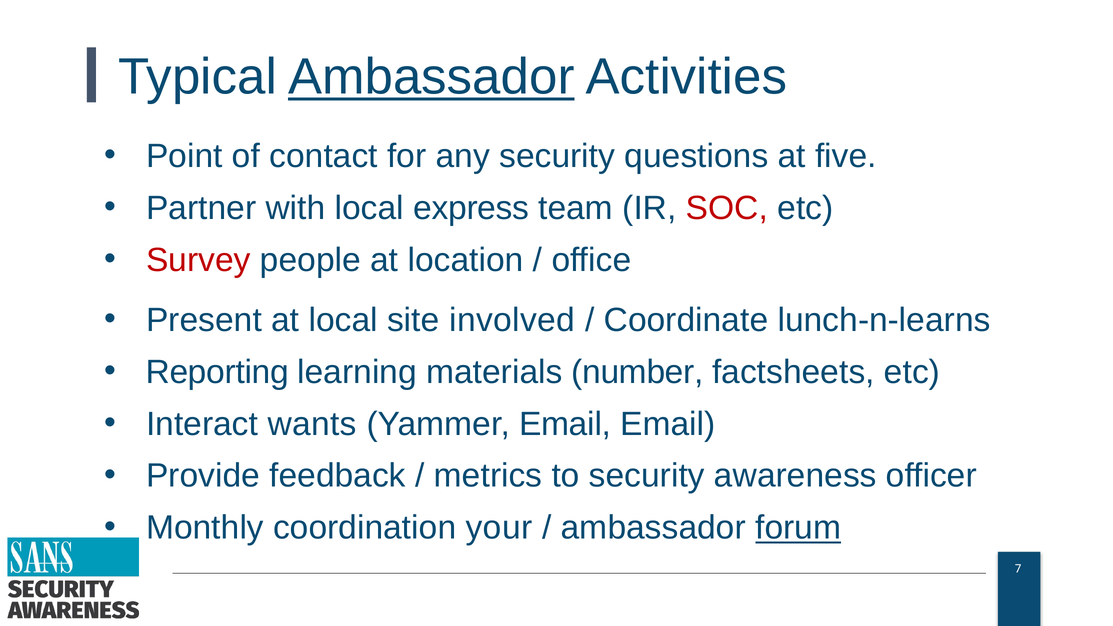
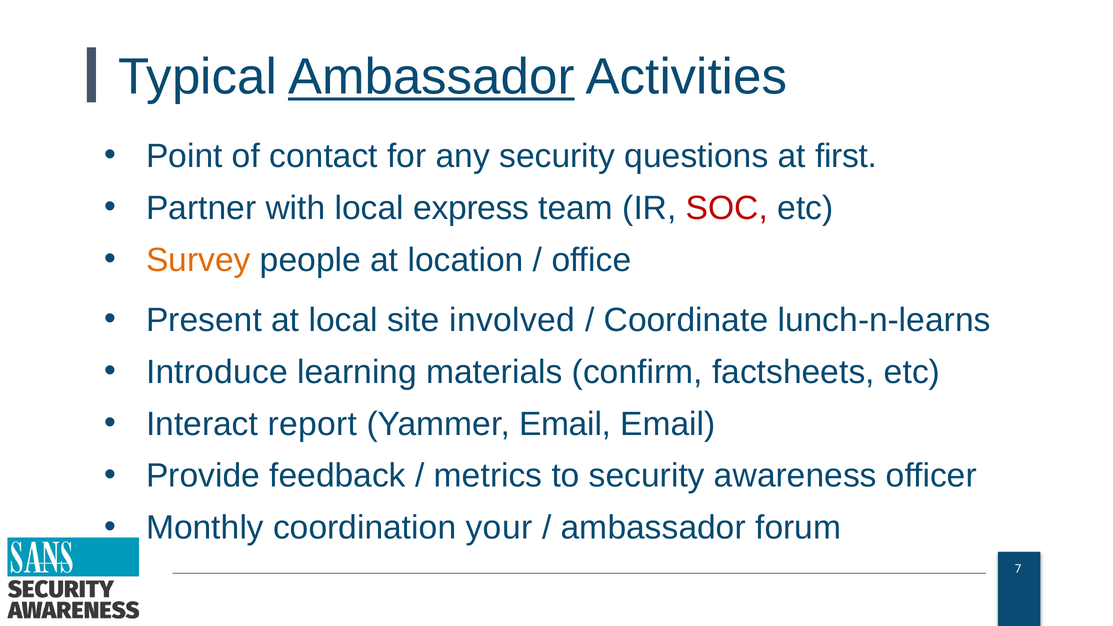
five: five -> first
Survey colour: red -> orange
Reporting: Reporting -> Introduce
number: number -> confirm
wants: wants -> report
forum underline: present -> none
